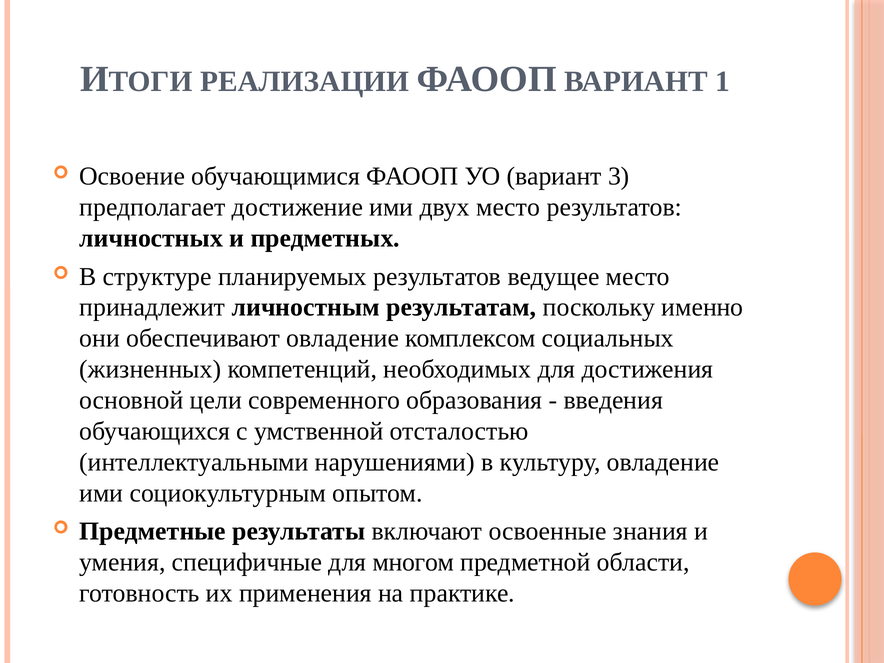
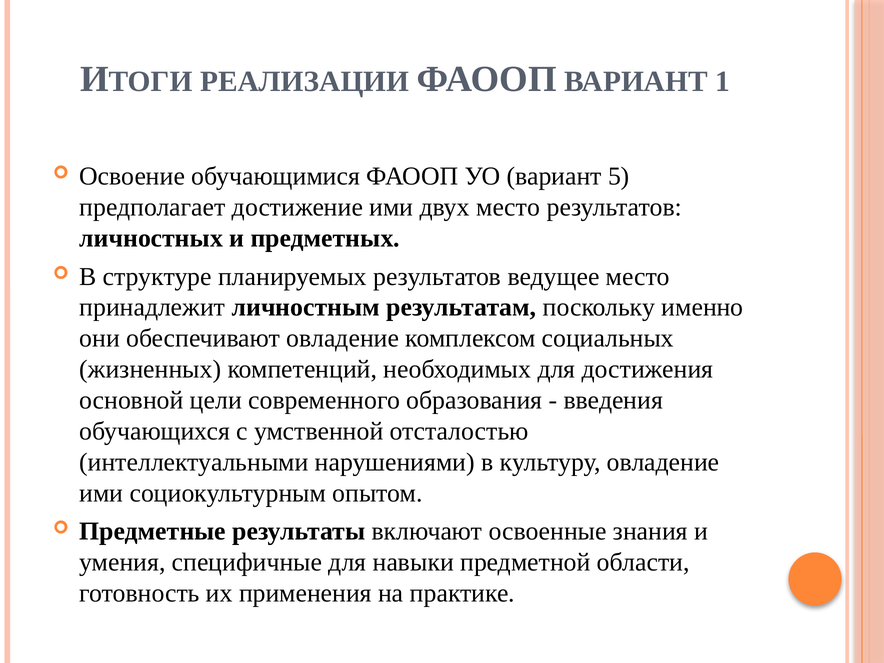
3: 3 -> 5
многом: многом -> навыки
